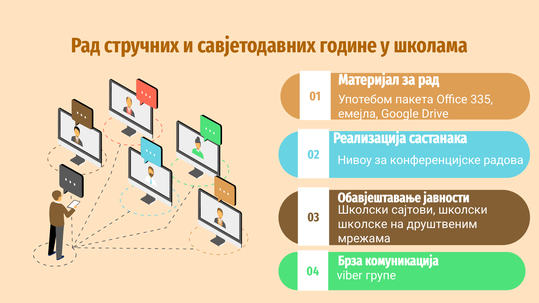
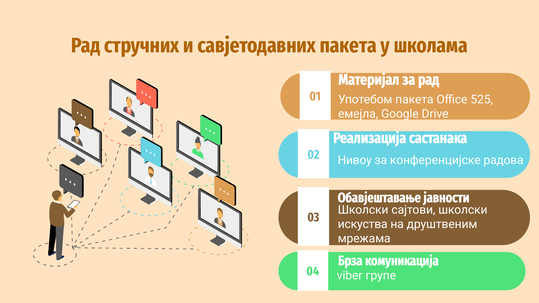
савјетодавних године: године -> пакета
335: 335 -> 525
школске: школске -> искуства
